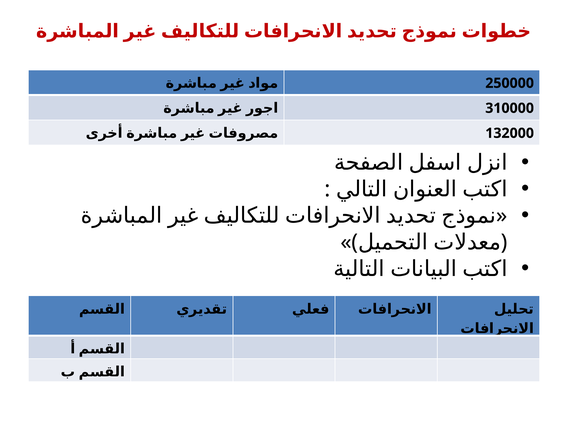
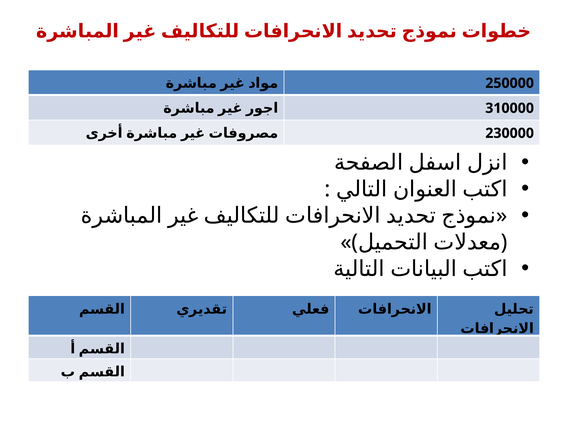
132000: 132000 -> 230000
